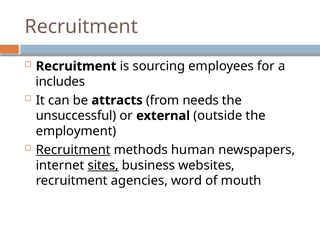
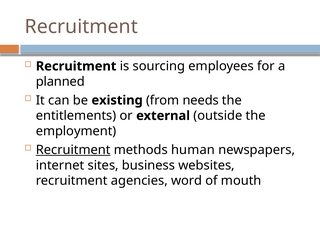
includes: includes -> planned
attracts: attracts -> existing
unsuccessful: unsuccessful -> entitlements
sites underline: present -> none
